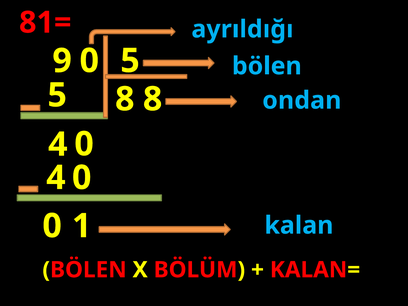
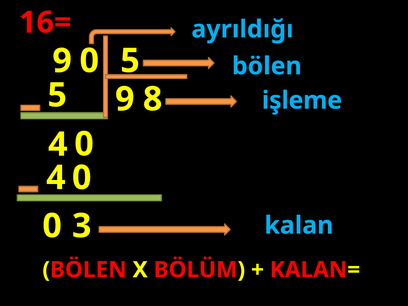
81=: 81= -> 16=
8 at (125, 99): 8 -> 9
ondan: ondan -> işleme
1: 1 -> 3
